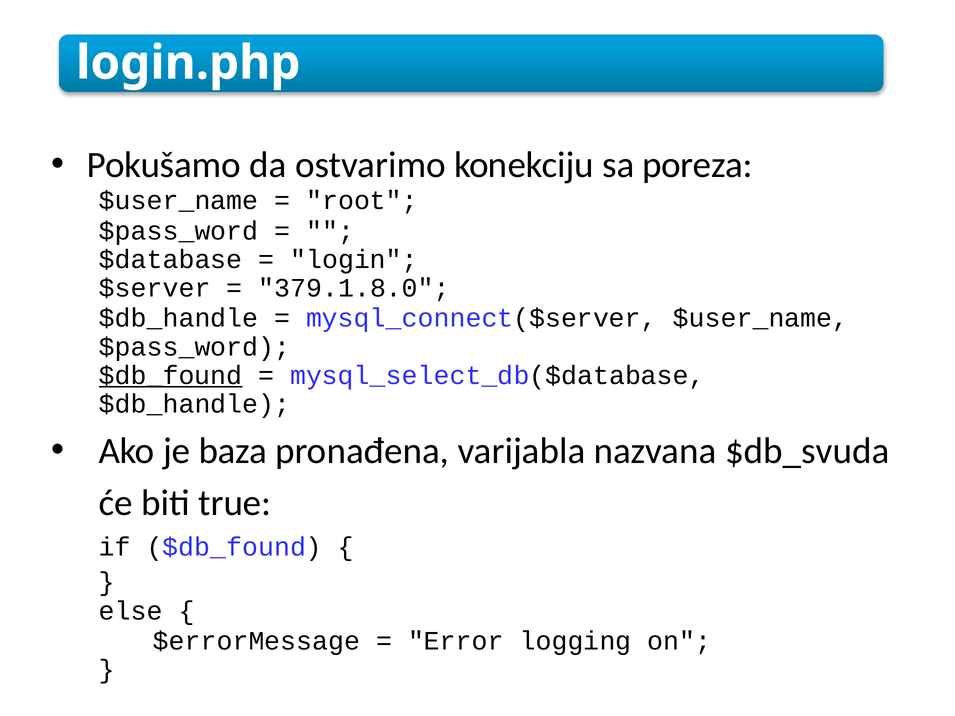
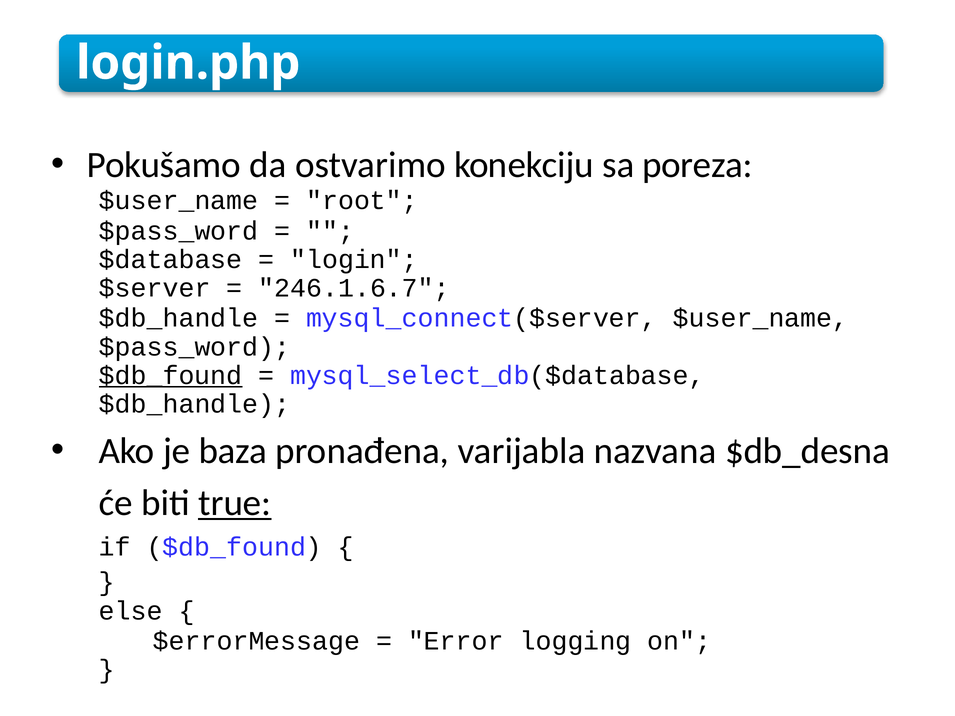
379.1.8.0: 379.1.8.0 -> 246.1.6.7
$db_svuda: $db_svuda -> $db_desna
true underline: none -> present
